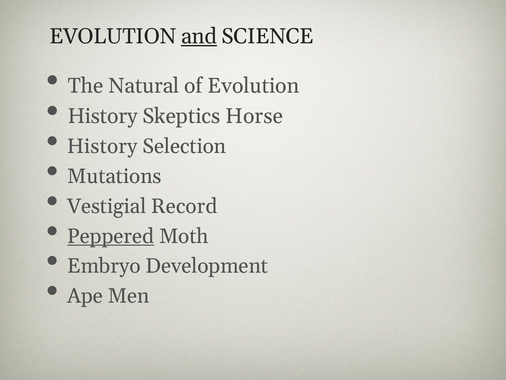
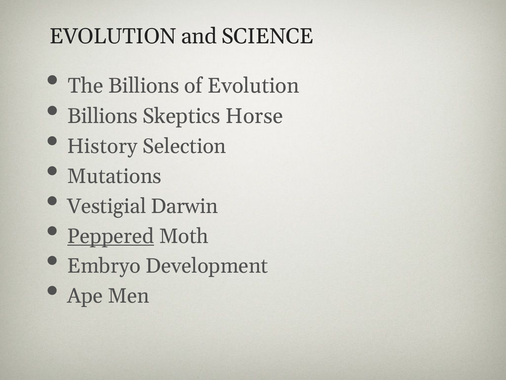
and underline: present -> none
The Natural: Natural -> Billions
History at (103, 116): History -> Billions
Record: Record -> Darwin
